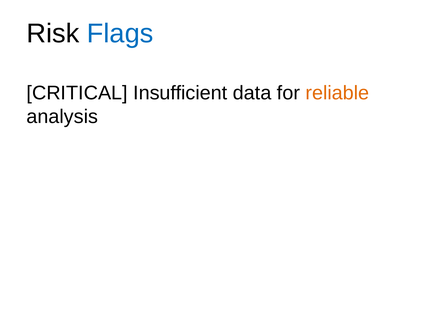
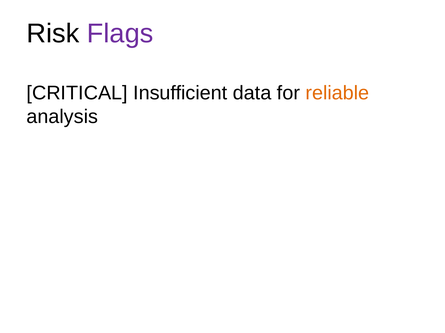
Flags colour: blue -> purple
